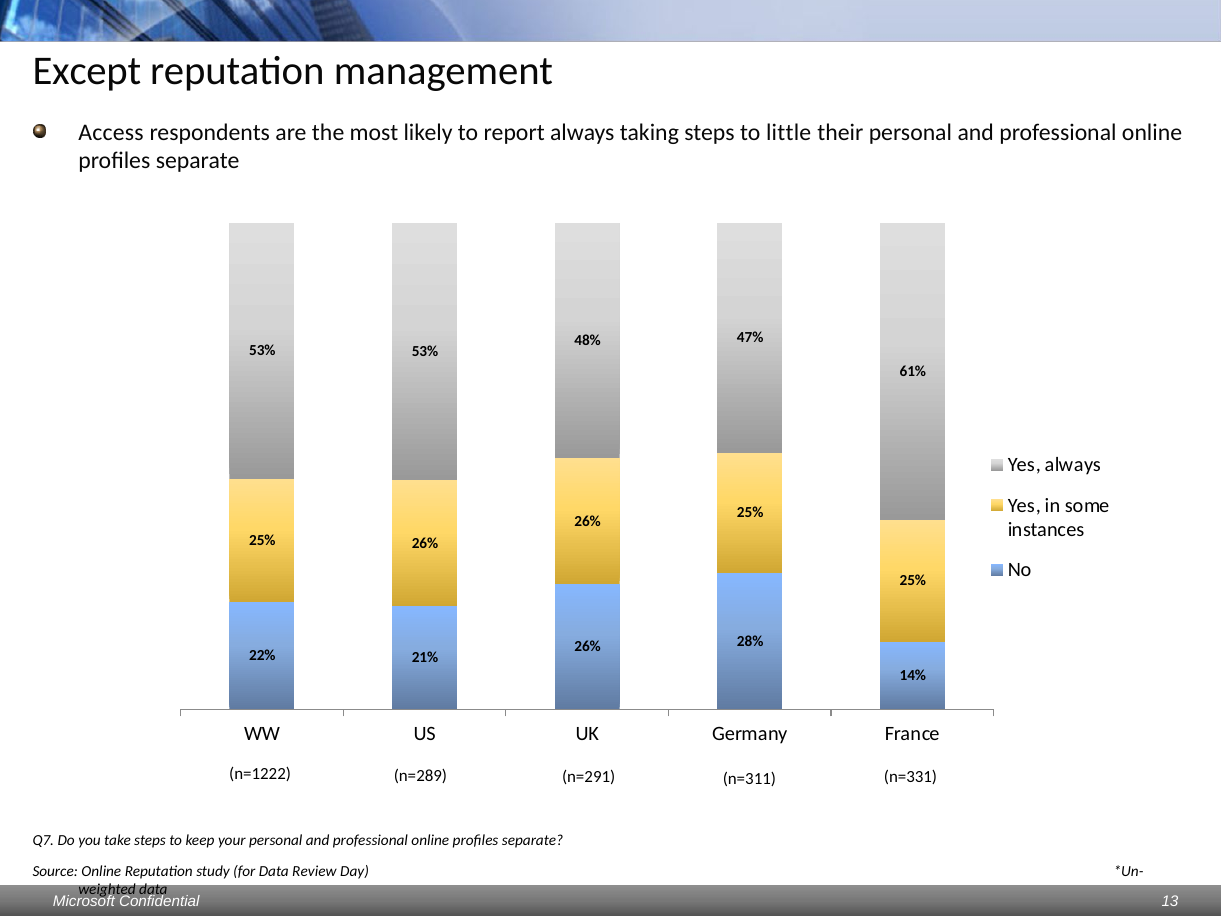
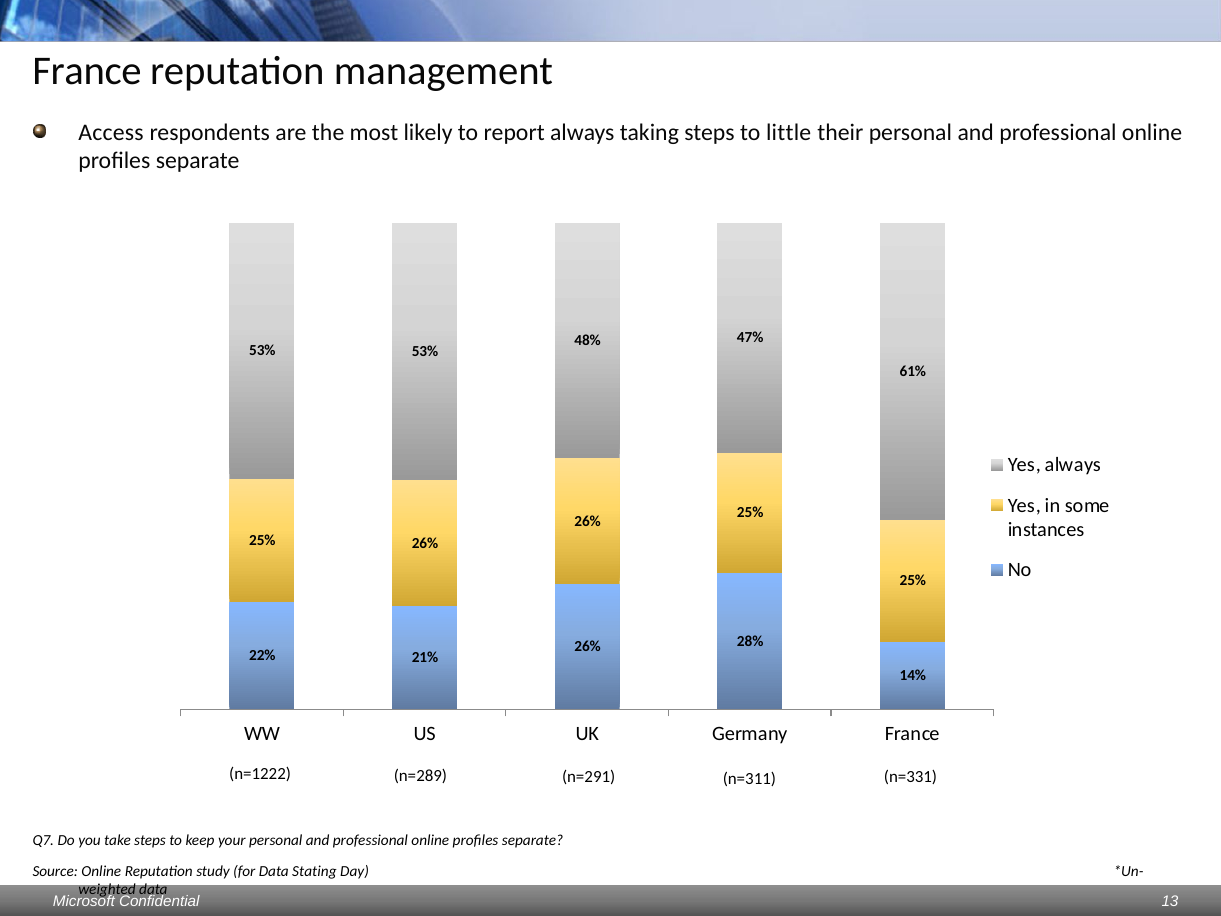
Except at (87, 71): Except -> France
Review: Review -> Stating
